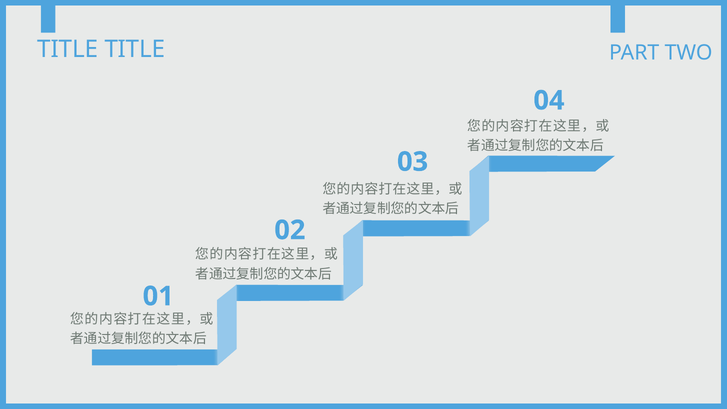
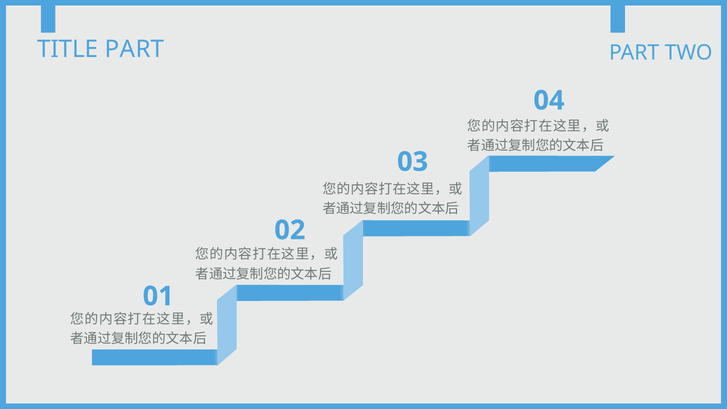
TITLE TITLE: TITLE -> PART
